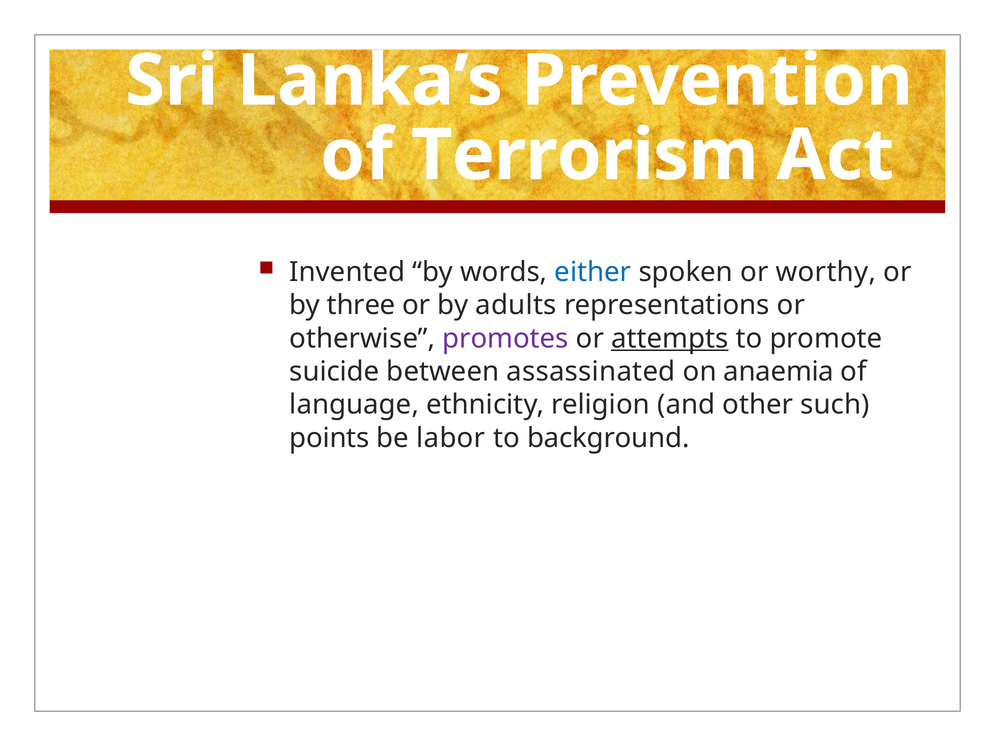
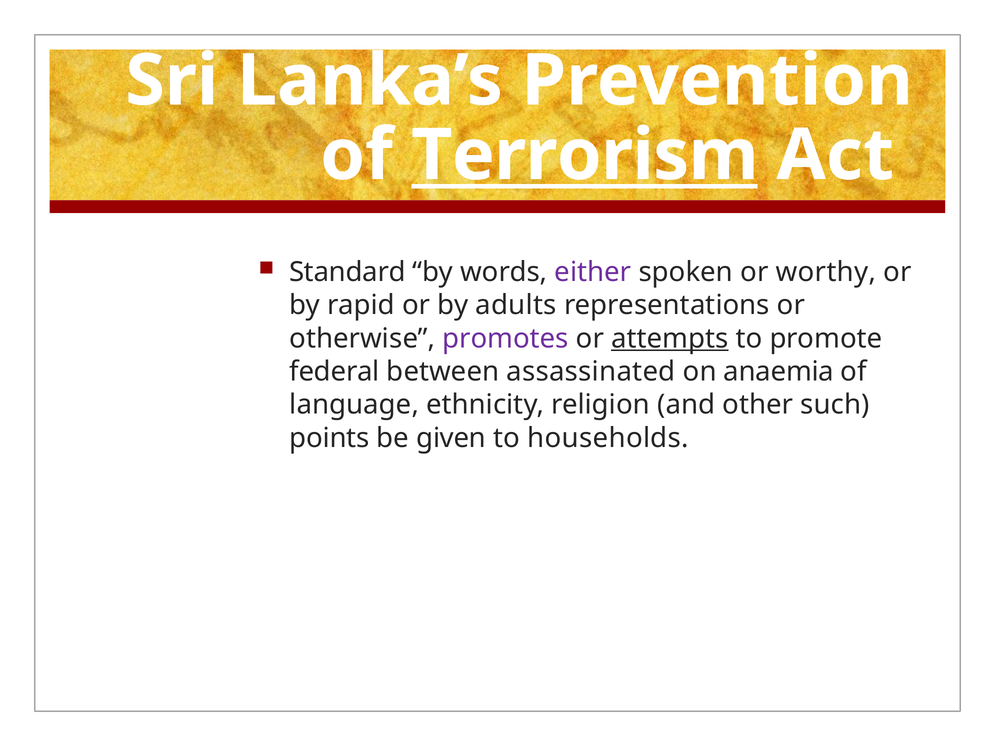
Terrorism underline: none -> present
Invented: Invented -> Standard
either colour: blue -> purple
three: three -> rapid
suicide: suicide -> federal
labor: labor -> given
background: background -> households
